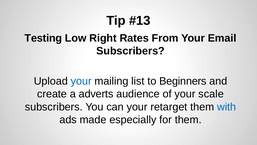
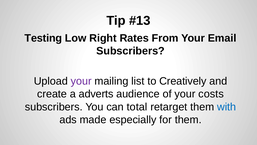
your at (81, 81) colour: blue -> purple
Beginners: Beginners -> Creatively
scale: scale -> costs
can your: your -> total
